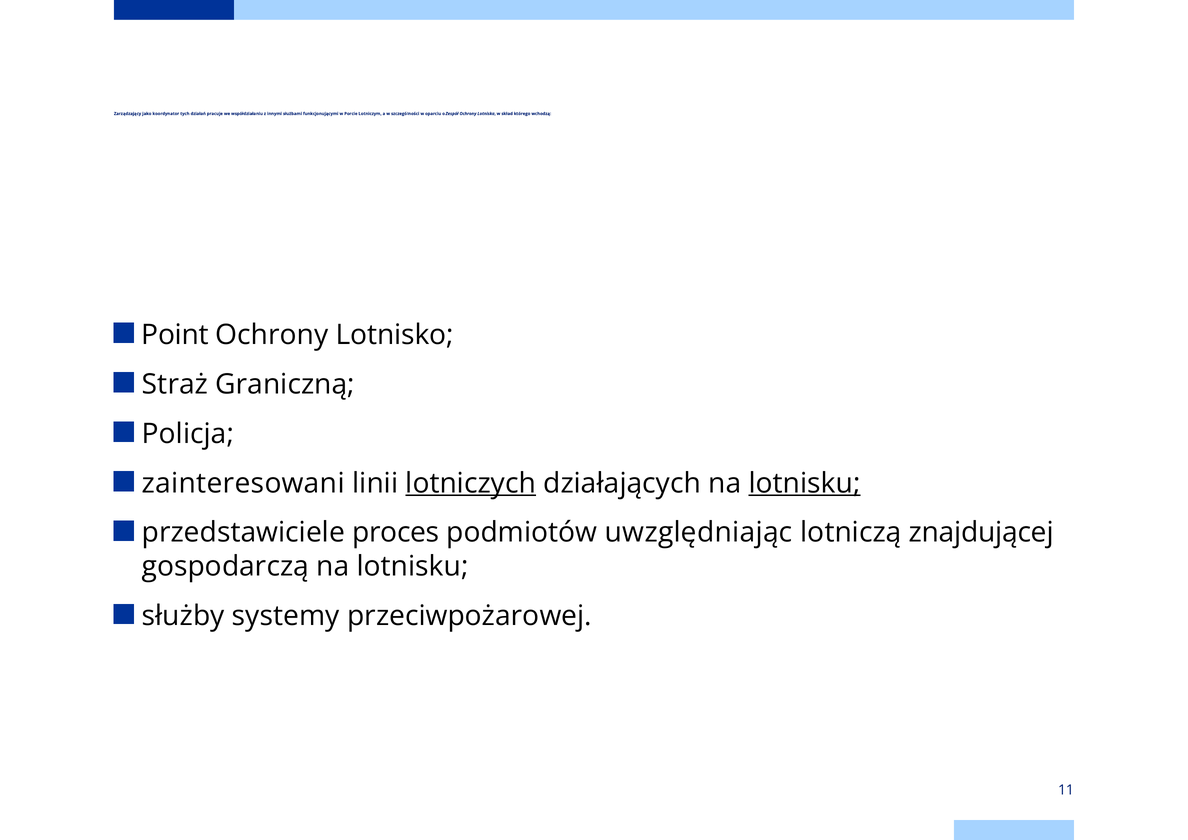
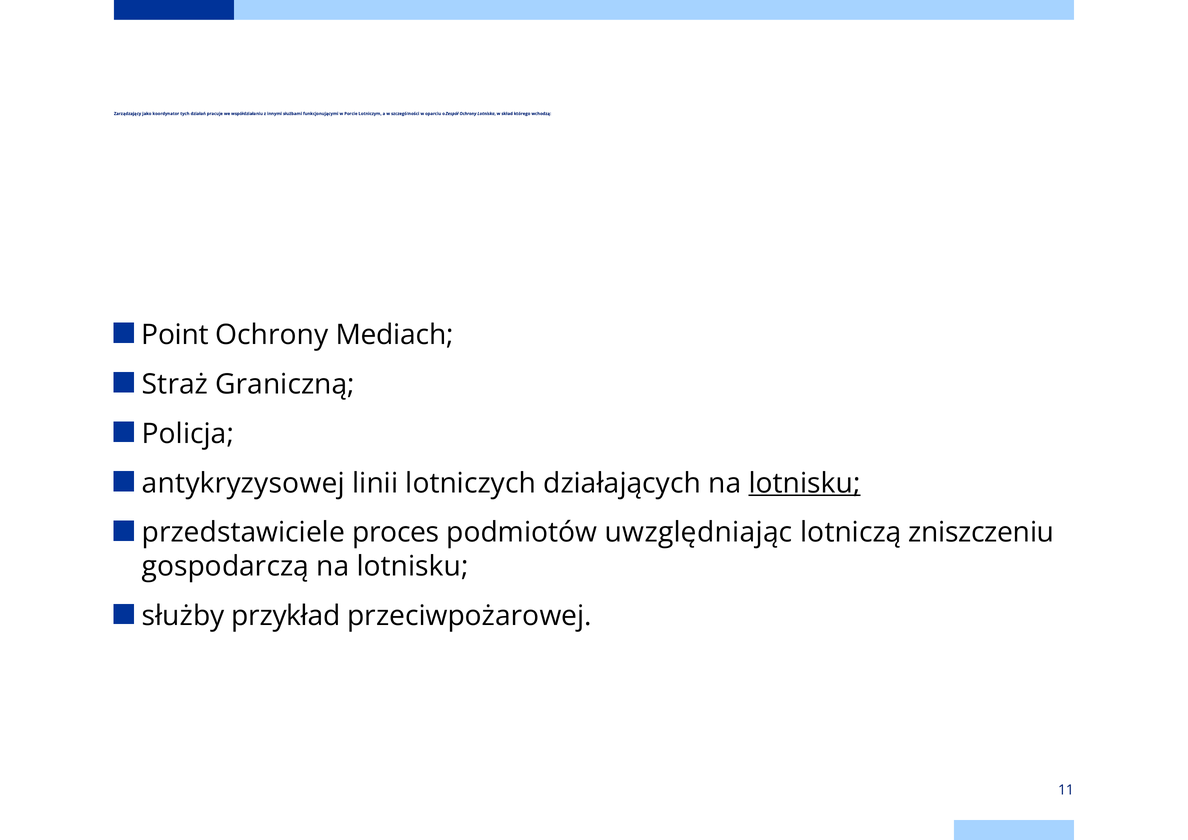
Lotnisko: Lotnisko -> Mediach
zainteresowani: zainteresowani -> antykryzysowej
lotniczych underline: present -> none
znajdującej: znajdującej -> zniszczeniu
systemy: systemy -> przykład
